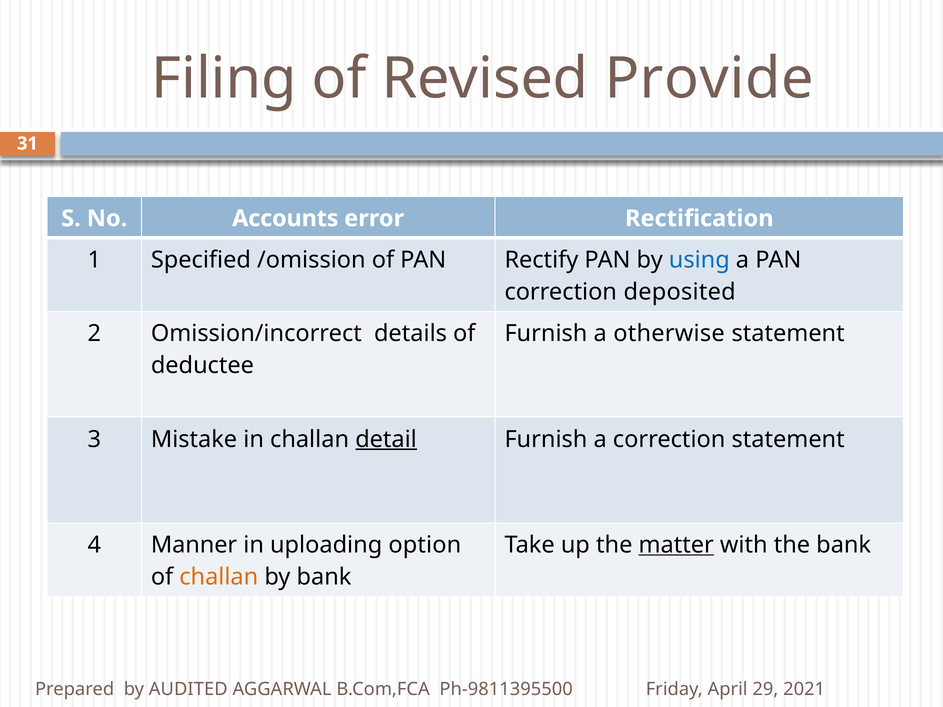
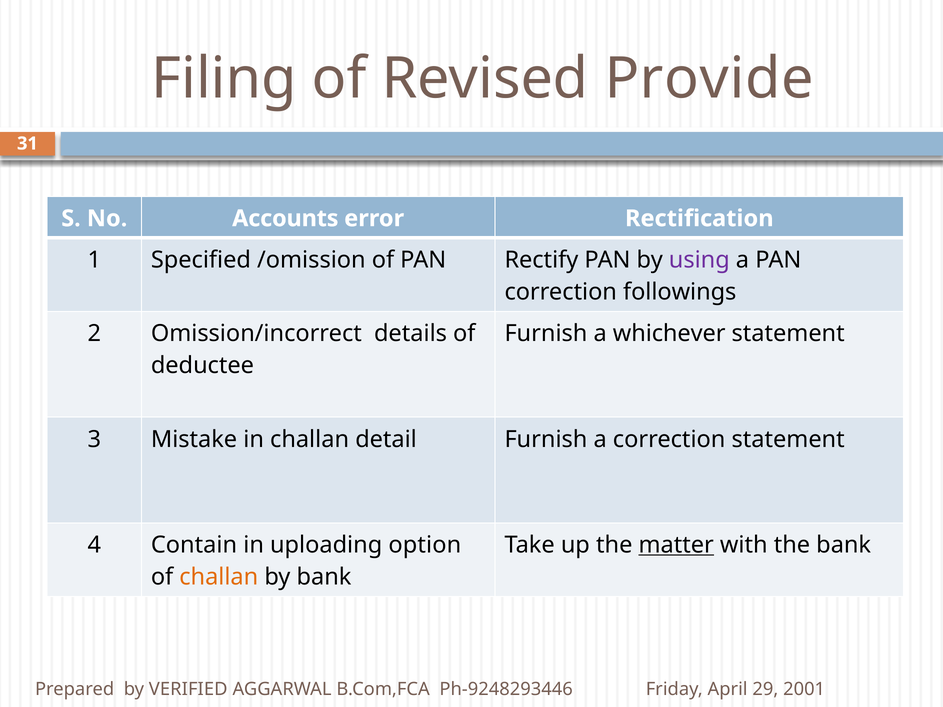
using colour: blue -> purple
deposited: deposited -> followings
otherwise: otherwise -> whichever
detail underline: present -> none
Manner: Manner -> Contain
AUDITED: AUDITED -> VERIFIED
Ph-9811395500: Ph-9811395500 -> Ph-9248293446
2021: 2021 -> 2001
